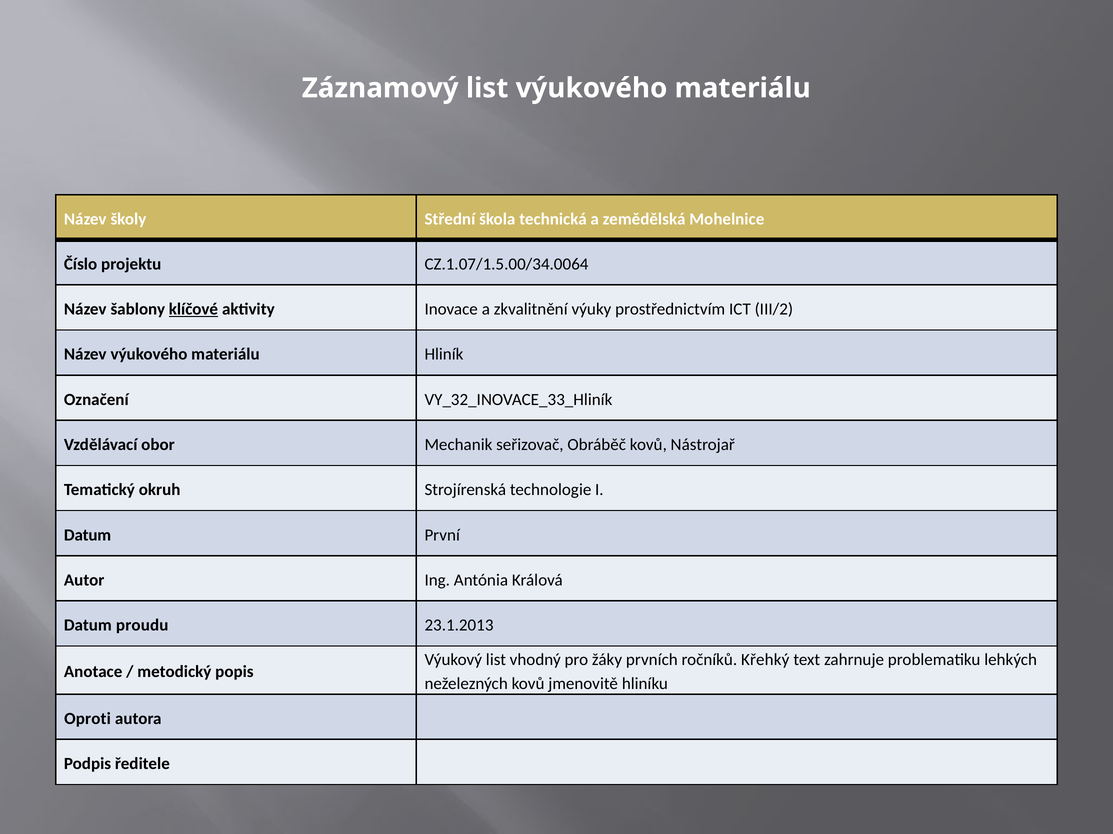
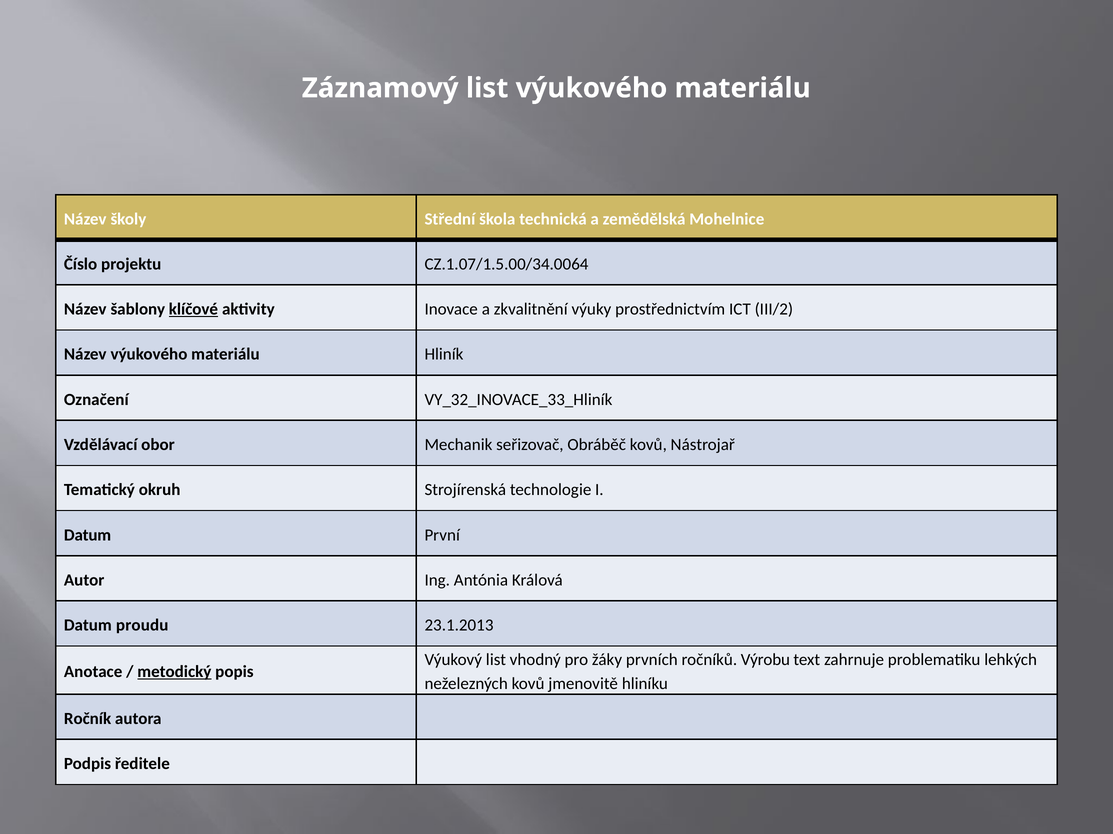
Křehký: Křehký -> Výrobu
metodický underline: none -> present
Oproti: Oproti -> Ročník
